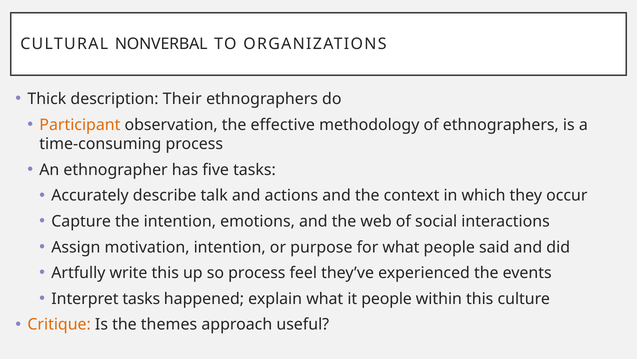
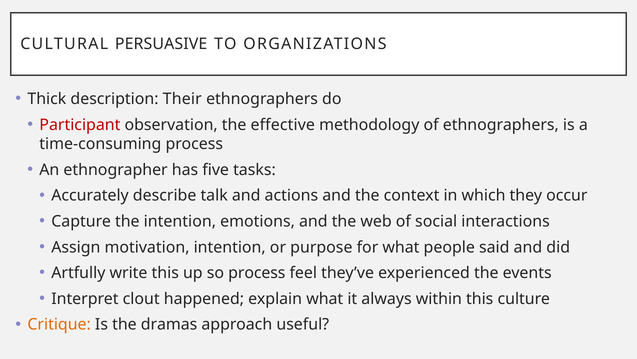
NONVERBAL: NONVERBAL -> PERSUASIVE
Participant colour: orange -> red
Interpret tasks: tasks -> clout
it people: people -> always
themes: themes -> dramas
